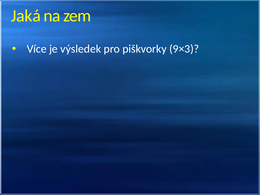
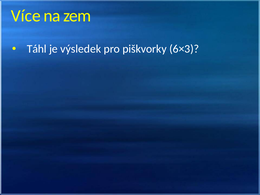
Jaká: Jaká -> Více
Více: Více -> Táhl
9×3: 9×3 -> 6×3
